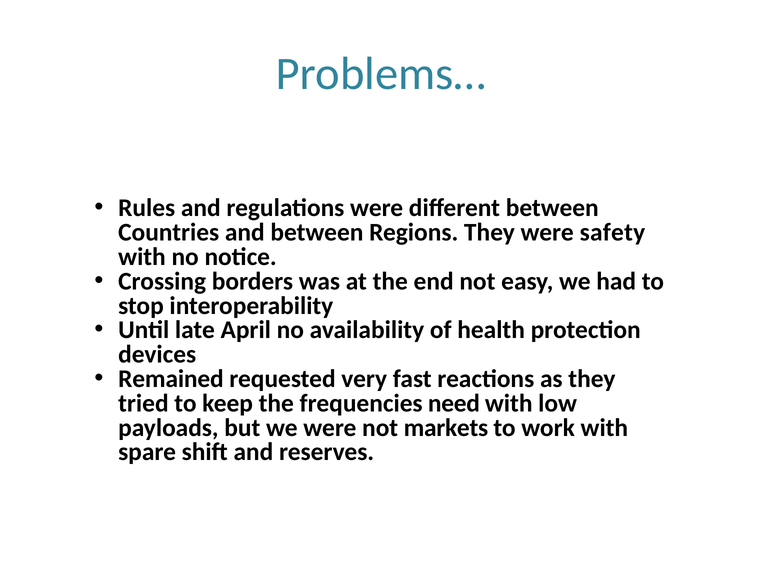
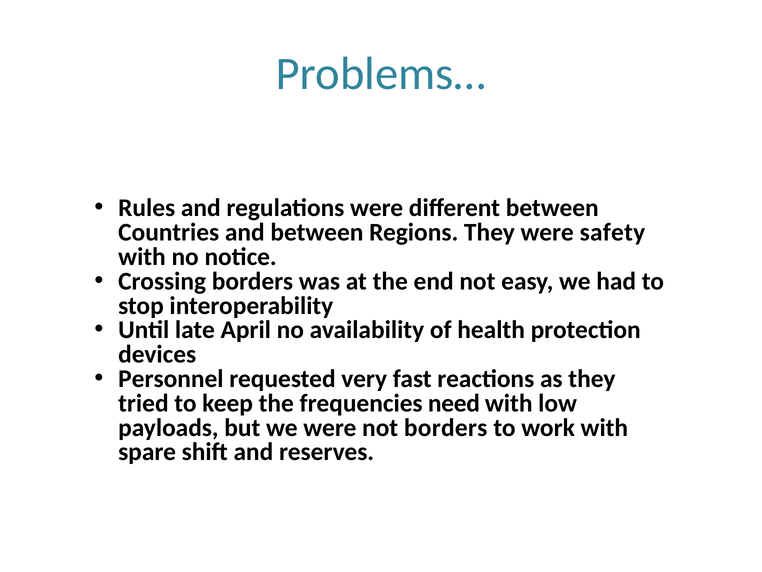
Remained: Remained -> Personnel
not markets: markets -> borders
